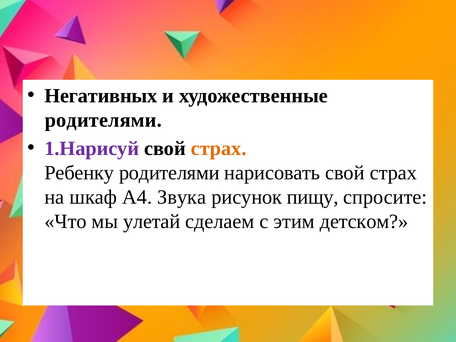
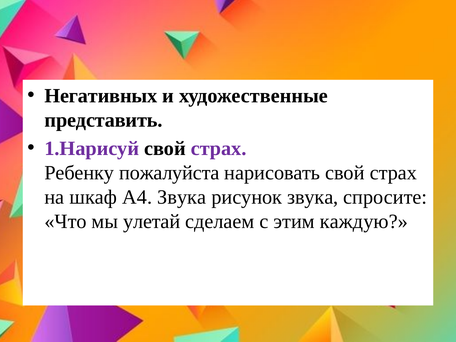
родителями at (103, 120): родителями -> представить
страх at (219, 148) colour: orange -> purple
Ребенку родителями: родителями -> пожалуйста
рисунок пищу: пищу -> звука
детском: детском -> каждую
